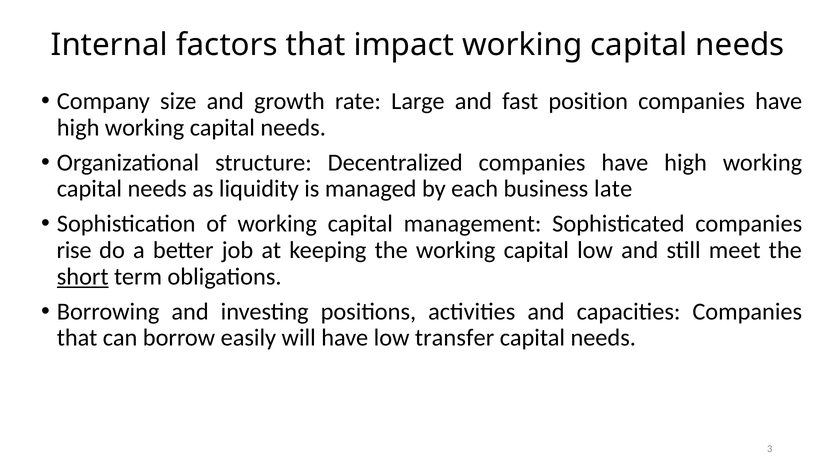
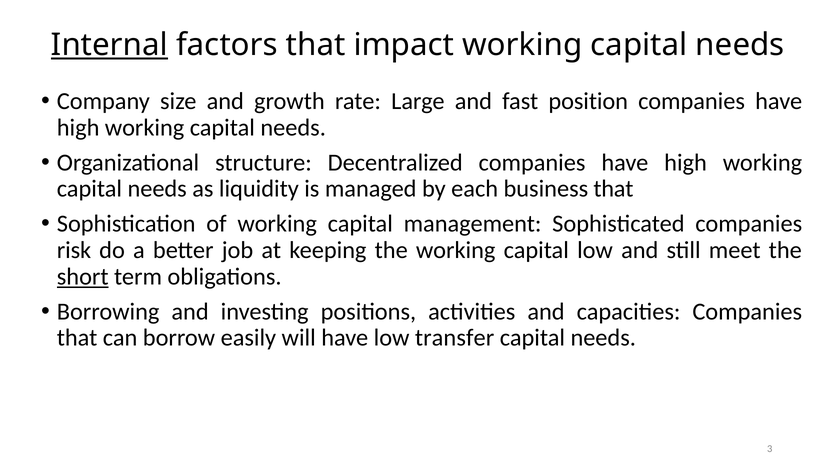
Internal underline: none -> present
business late: late -> that
rise: rise -> risk
